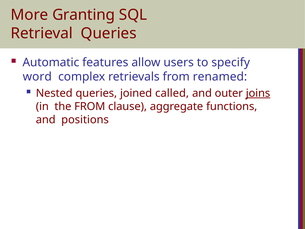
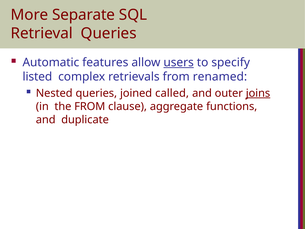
Granting: Granting -> Separate
users underline: none -> present
word: word -> listed
positions: positions -> duplicate
